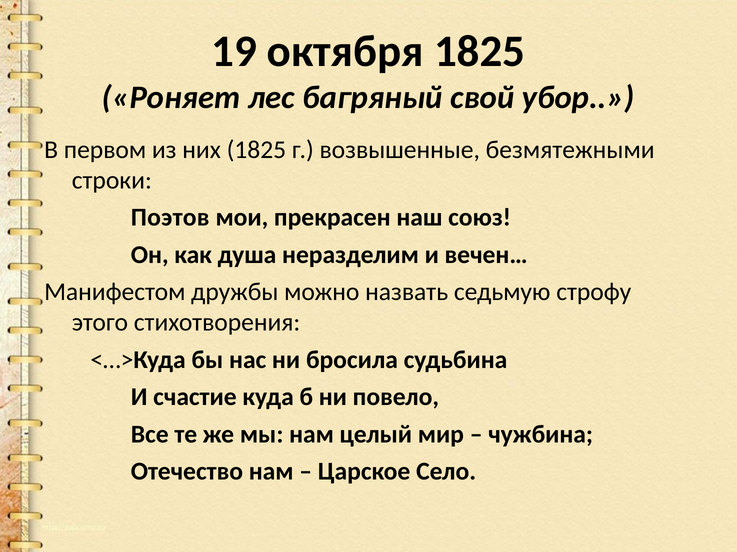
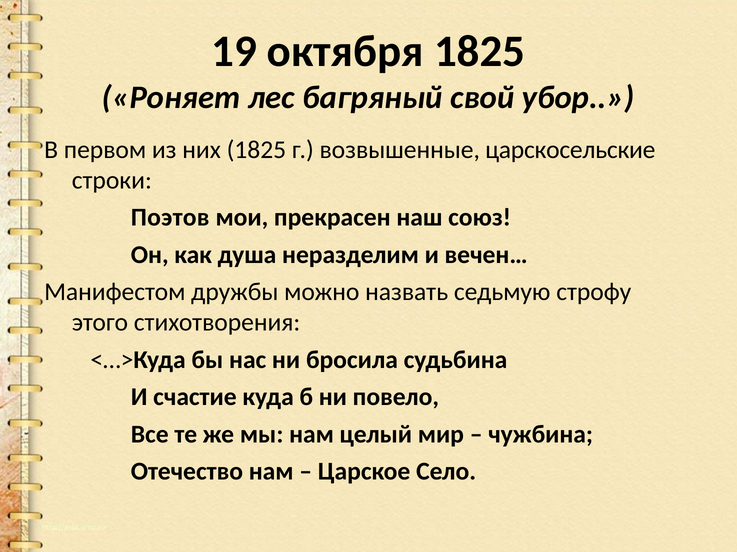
безмятежными: безмятежными -> царскосельские
